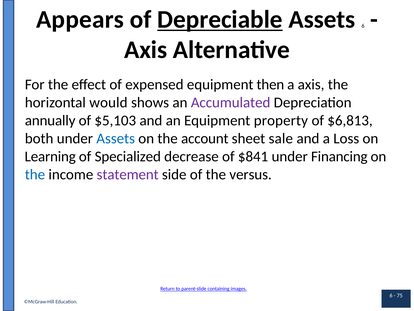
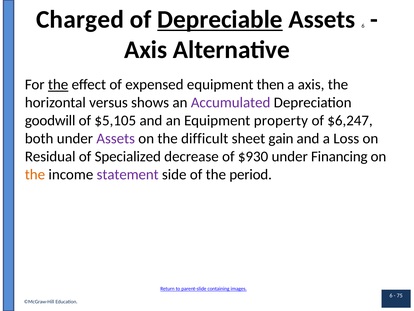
Appears: Appears -> Charged
the at (58, 85) underline: none -> present
would: would -> versus
annually: annually -> goodwill
$5,103: $5,103 -> $5,105
$6,813: $6,813 -> $6,247
Assets at (116, 138) colour: blue -> purple
account: account -> difficult
sale: sale -> gain
Learning: Learning -> Residual
$841: $841 -> $930
the at (35, 174) colour: blue -> orange
versus: versus -> period
